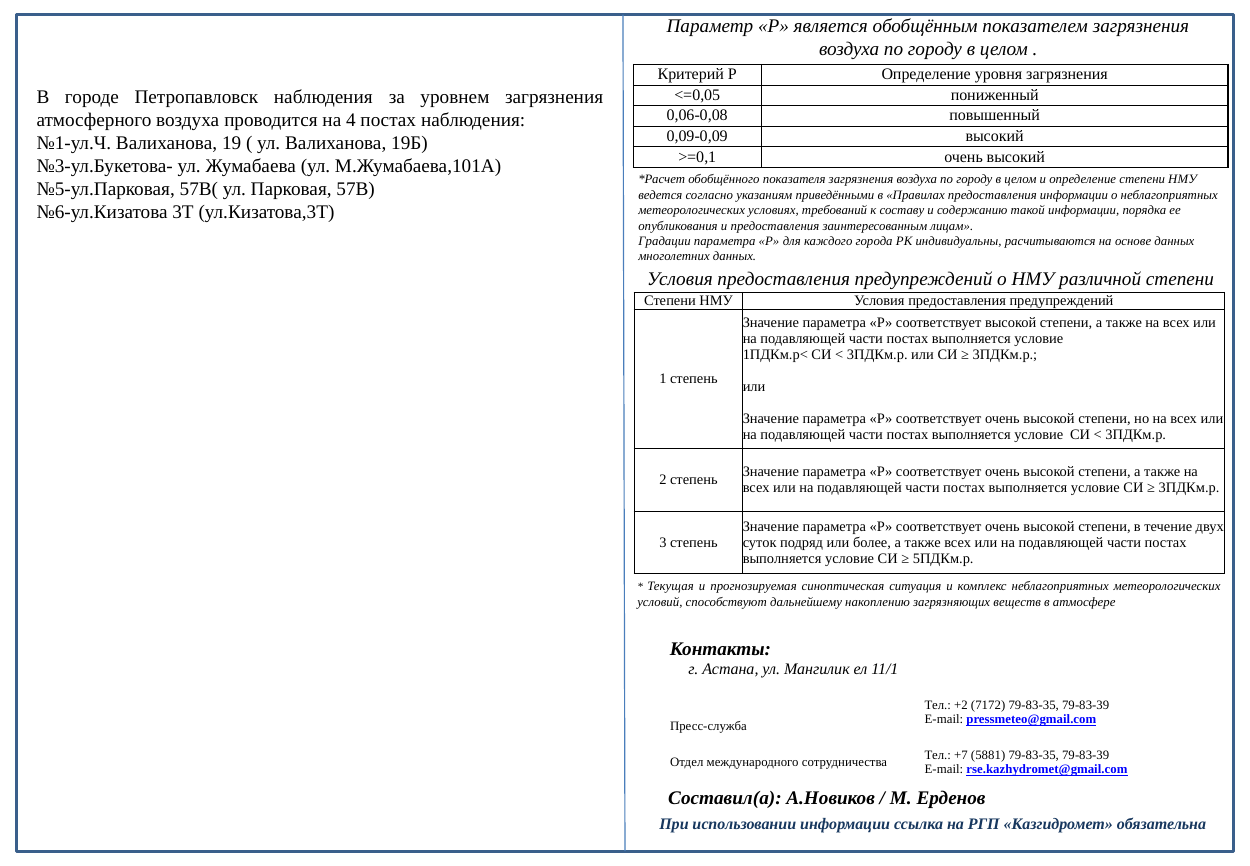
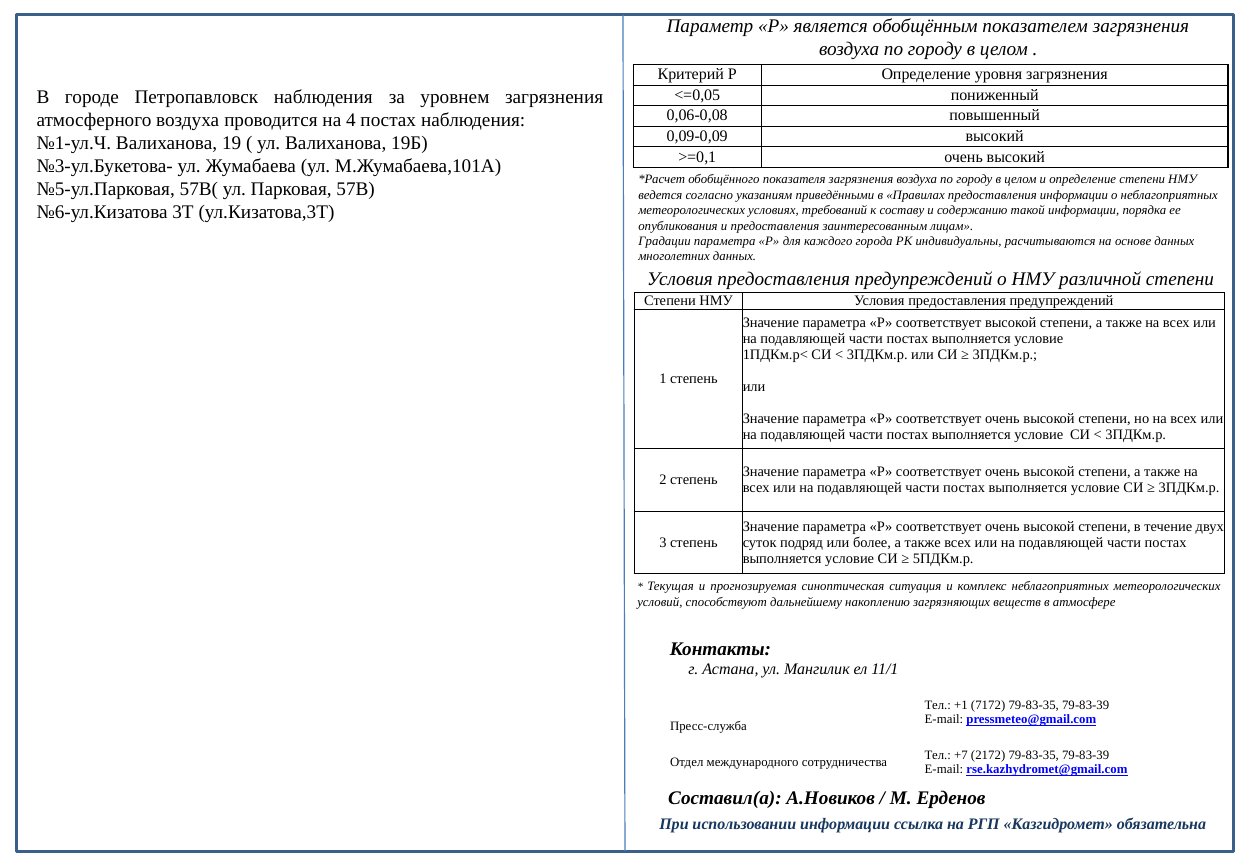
+2: +2 -> +1
5881: 5881 -> 2172
